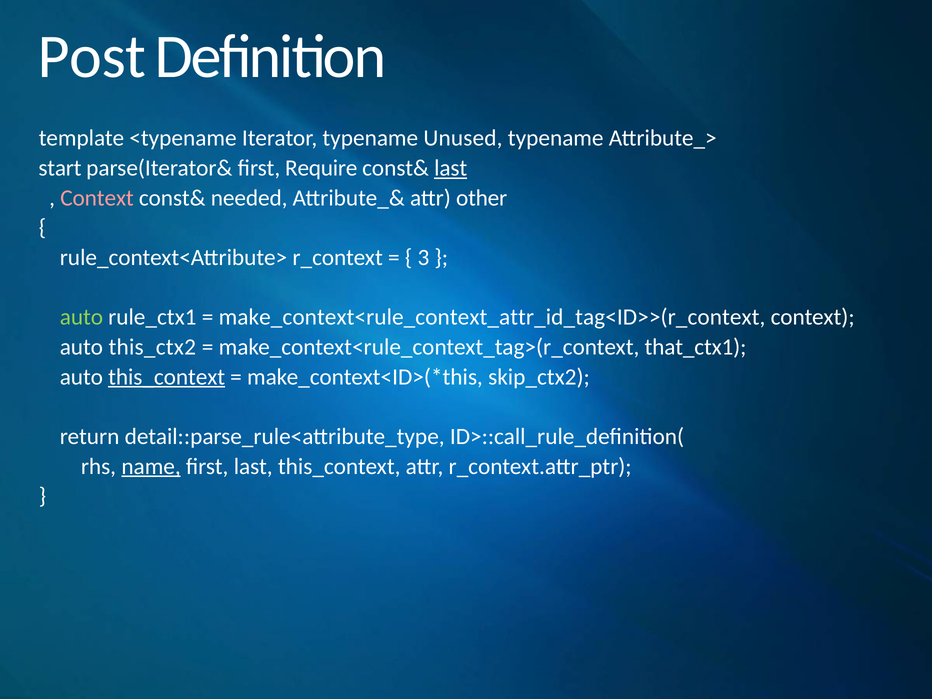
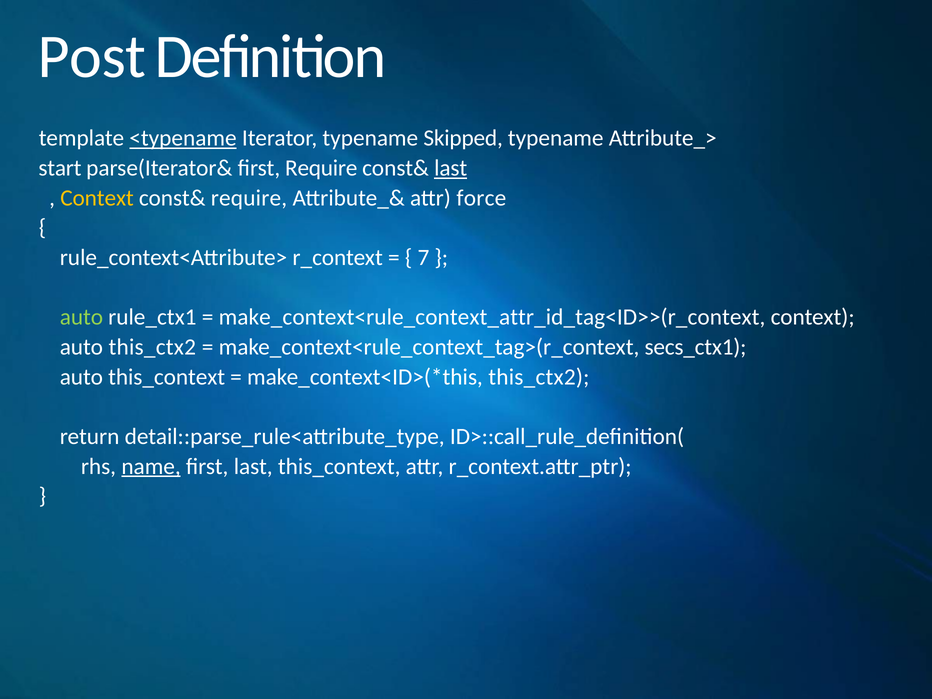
<typename underline: none -> present
Unused: Unused -> Skipped
Context at (97, 198) colour: pink -> yellow
const& needed: needed -> require
other: other -> force
3: 3 -> 7
that_ctx1: that_ctx1 -> secs_ctx1
this_context at (167, 377) underline: present -> none
skip_ctx2 at (539, 377): skip_ctx2 -> this_ctx2
